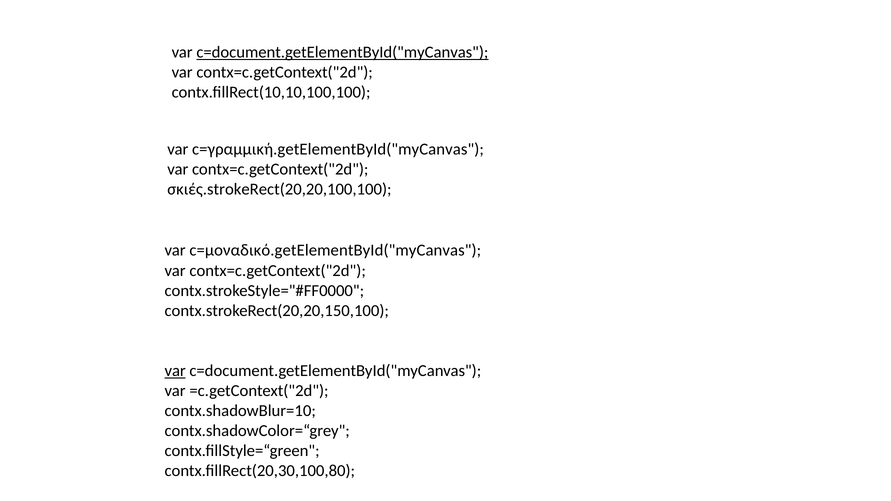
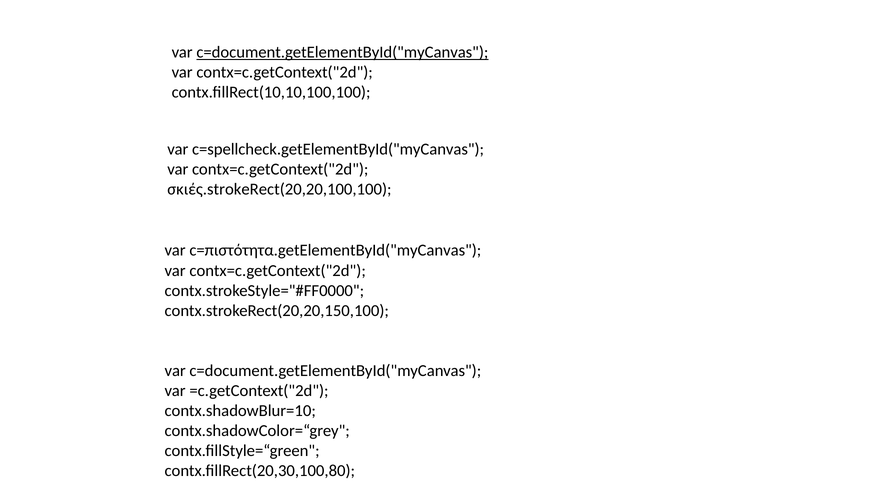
c=γραμμική.getElementById("myCanvas: c=γραμμική.getElementById("myCanvas -> c=spellcheck.getElementById("myCanvas
c=μοναδικό.getElementById("myCanvas: c=μοναδικό.getElementById("myCanvas -> c=πιστότητα.getElementById("myCanvas
var at (175, 371) underline: present -> none
